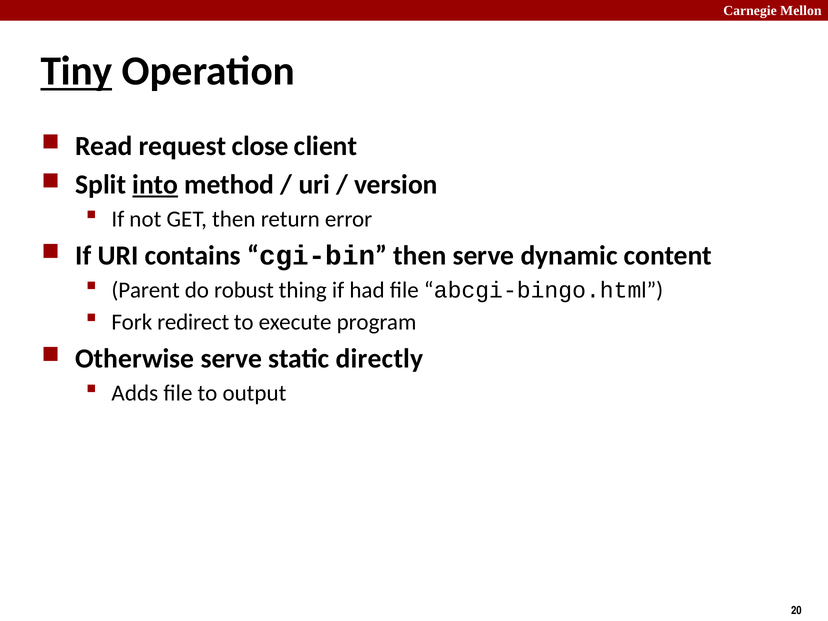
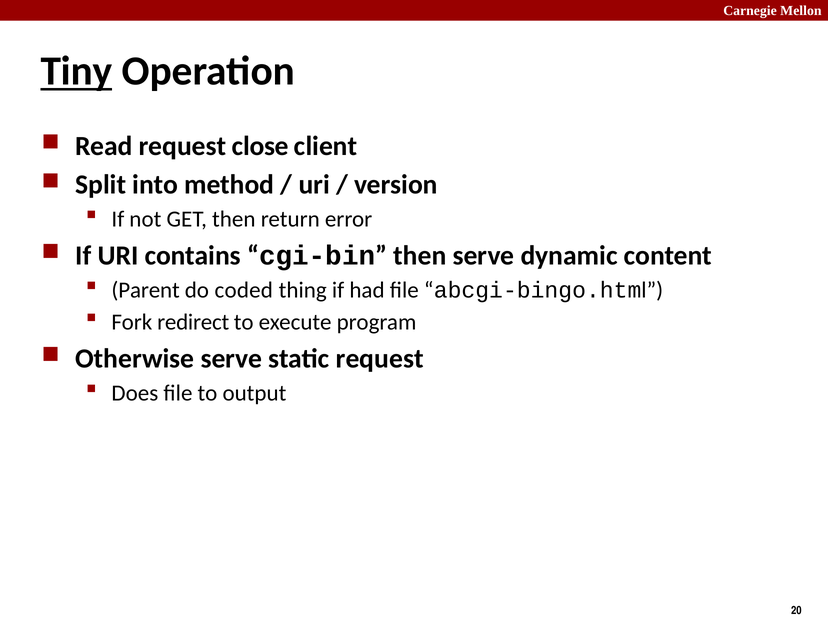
into underline: present -> none
robust: robust -> coded
static directly: directly -> request
Adds: Adds -> Does
